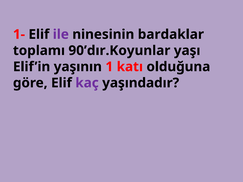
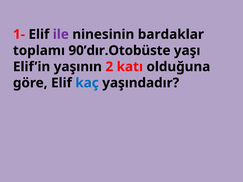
90’dır.Koyunlar: 90’dır.Koyunlar -> 90’dır.Otobüste
1: 1 -> 2
kaç colour: purple -> blue
